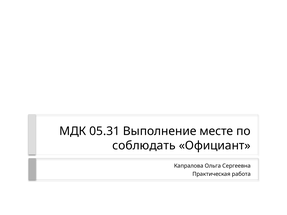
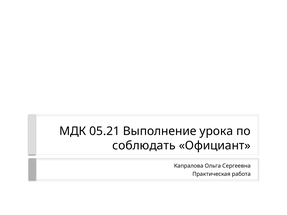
05.31: 05.31 -> 05.21
месте: месте -> урока
